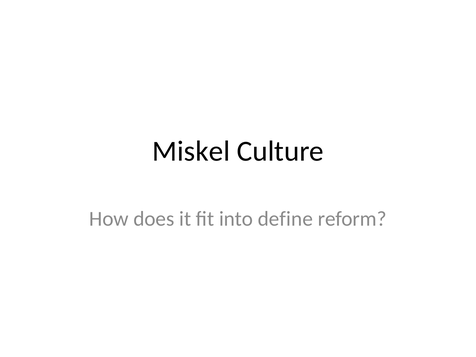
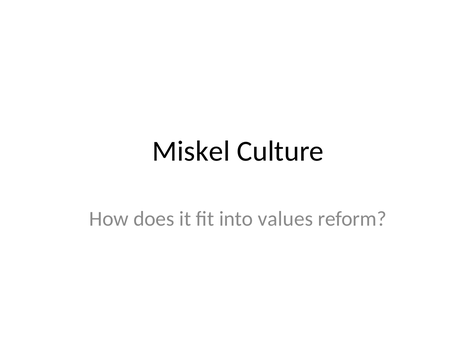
define: define -> values
